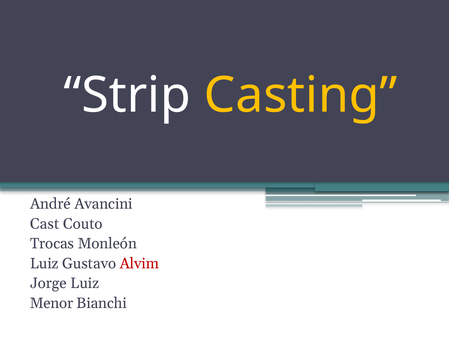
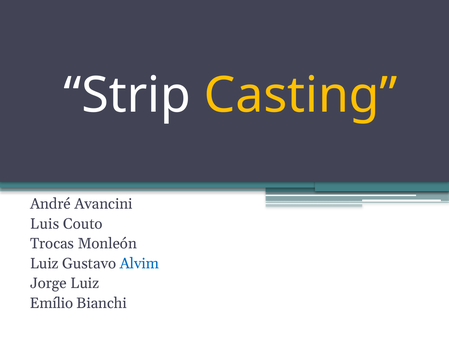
Cast: Cast -> Luis
Alvim colour: red -> blue
Menor: Menor -> Emílio
